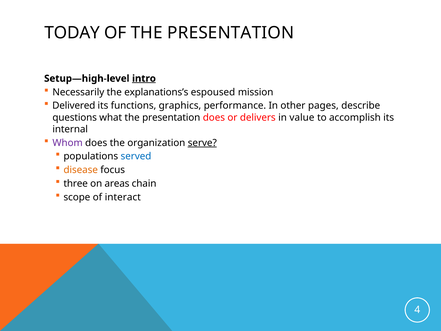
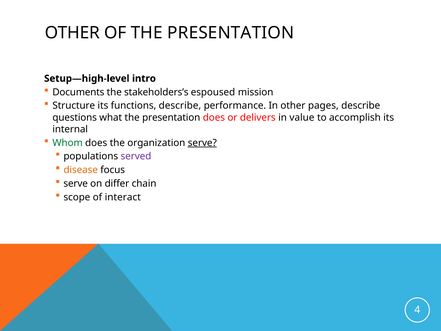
TODAY at (72, 33): TODAY -> OTHER
intro underline: present -> none
Necessarily: Necessarily -> Documents
explanations’s: explanations’s -> stakeholders’s
Delivered: Delivered -> Structure
functions graphics: graphics -> describe
Whom colour: purple -> green
served colour: blue -> purple
three at (76, 183): three -> serve
areas: areas -> differ
